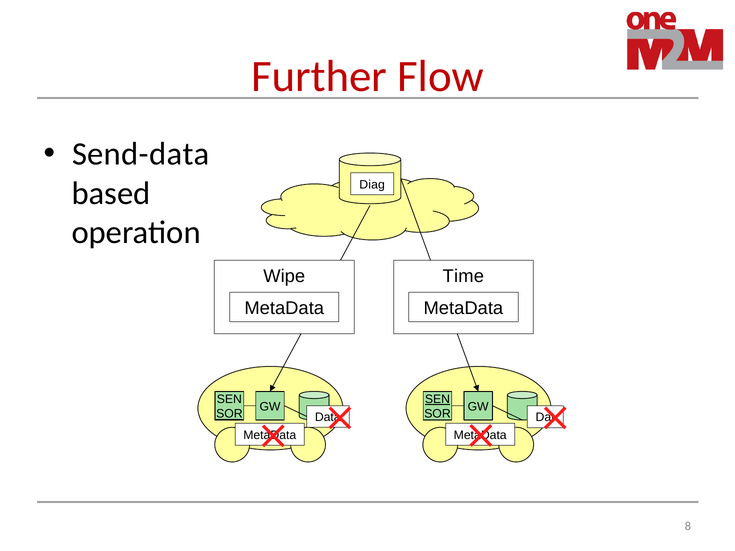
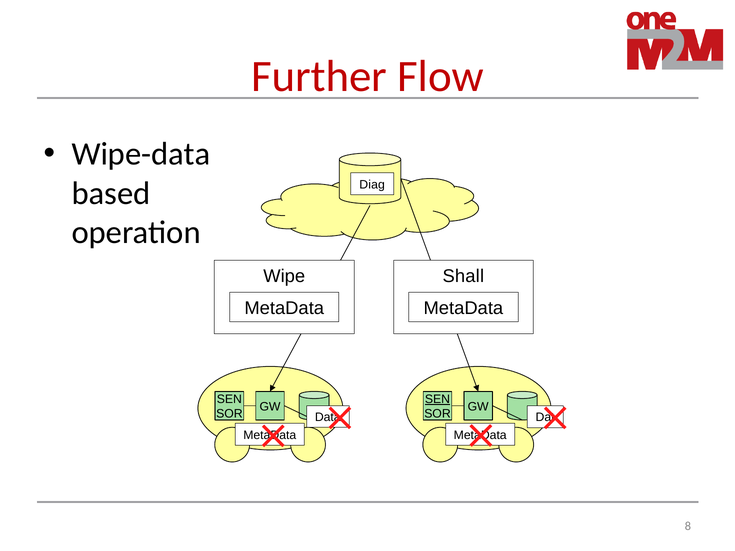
Send-data: Send-data -> Wipe-data
Time: Time -> Shall
SOR at (229, 414) underline: present -> none
